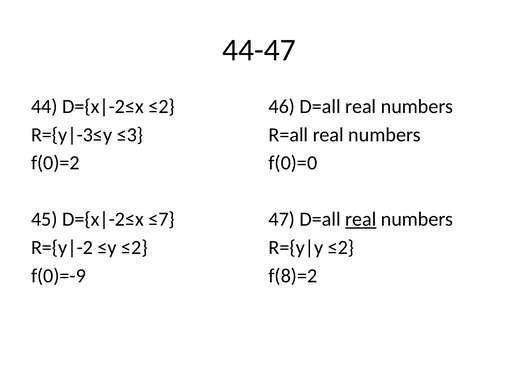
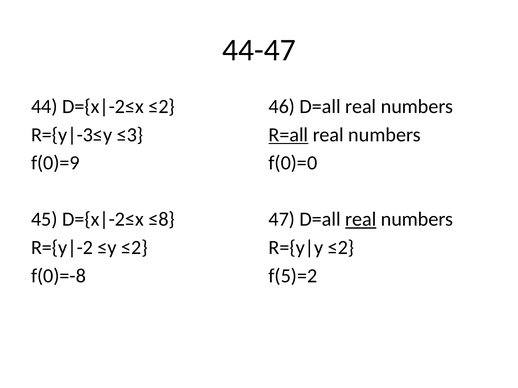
R=all underline: none -> present
f(0)=2: f(0)=2 -> f(0)=9
≤7: ≤7 -> ≤8
f(0)=-9: f(0)=-9 -> f(0)=-8
f(8)=2: f(8)=2 -> f(5)=2
